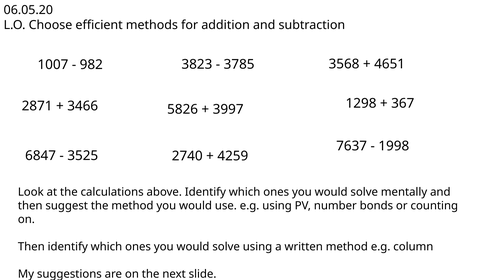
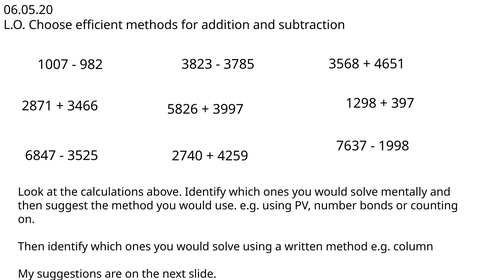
367: 367 -> 397
